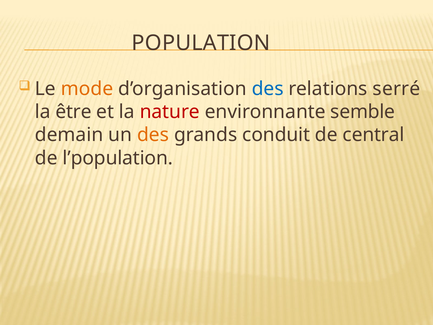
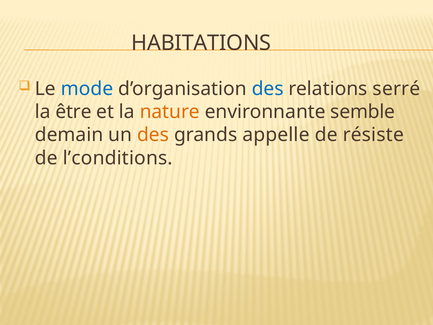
POPULATION: POPULATION -> HABITATIONS
mode colour: orange -> blue
nature colour: red -> orange
conduit: conduit -> appelle
central: central -> résiste
l’population: l’population -> l’conditions
